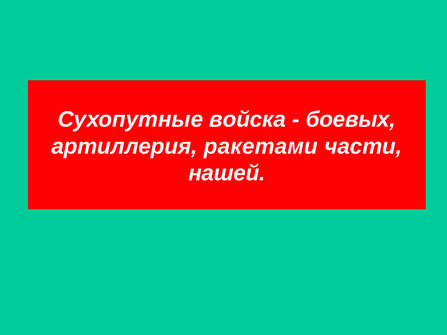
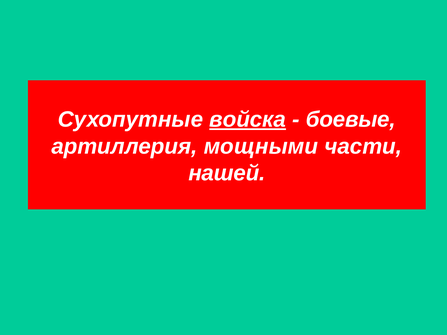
войска underline: none -> present
боевых: боевых -> боевые
ракетами: ракетами -> мощными
